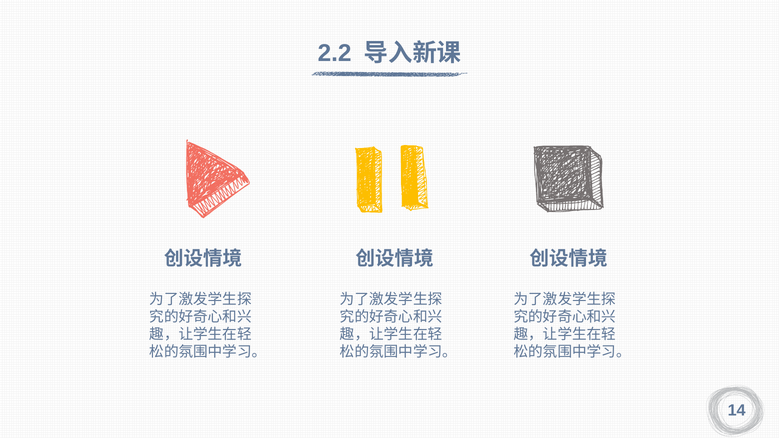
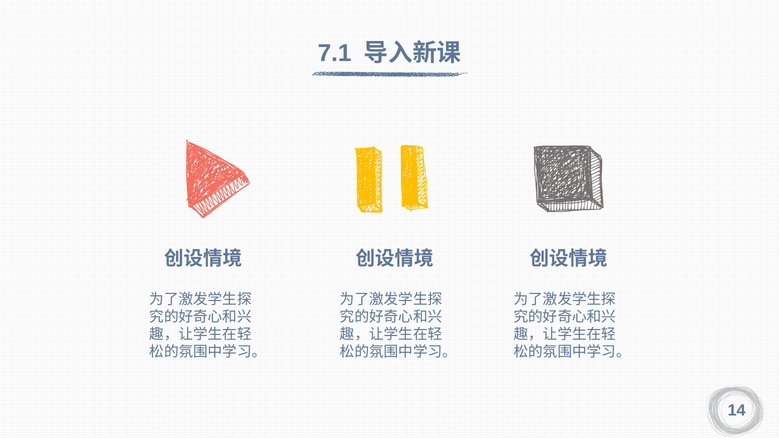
2.2: 2.2 -> 7.1
